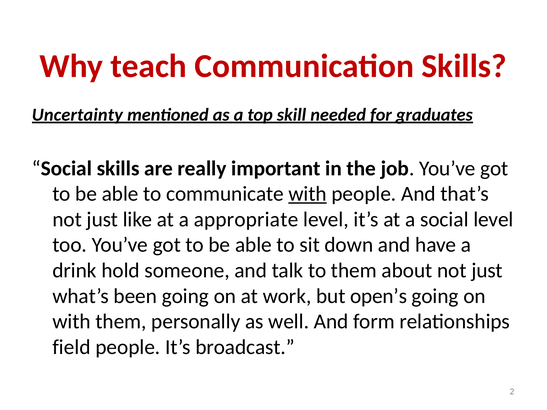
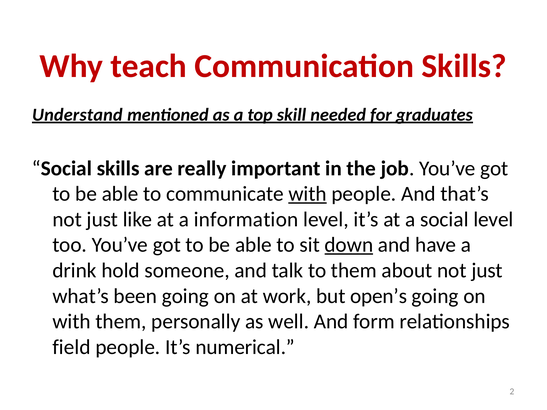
Uncertainty: Uncertainty -> Understand
appropriate: appropriate -> information
down underline: none -> present
broadcast: broadcast -> numerical
